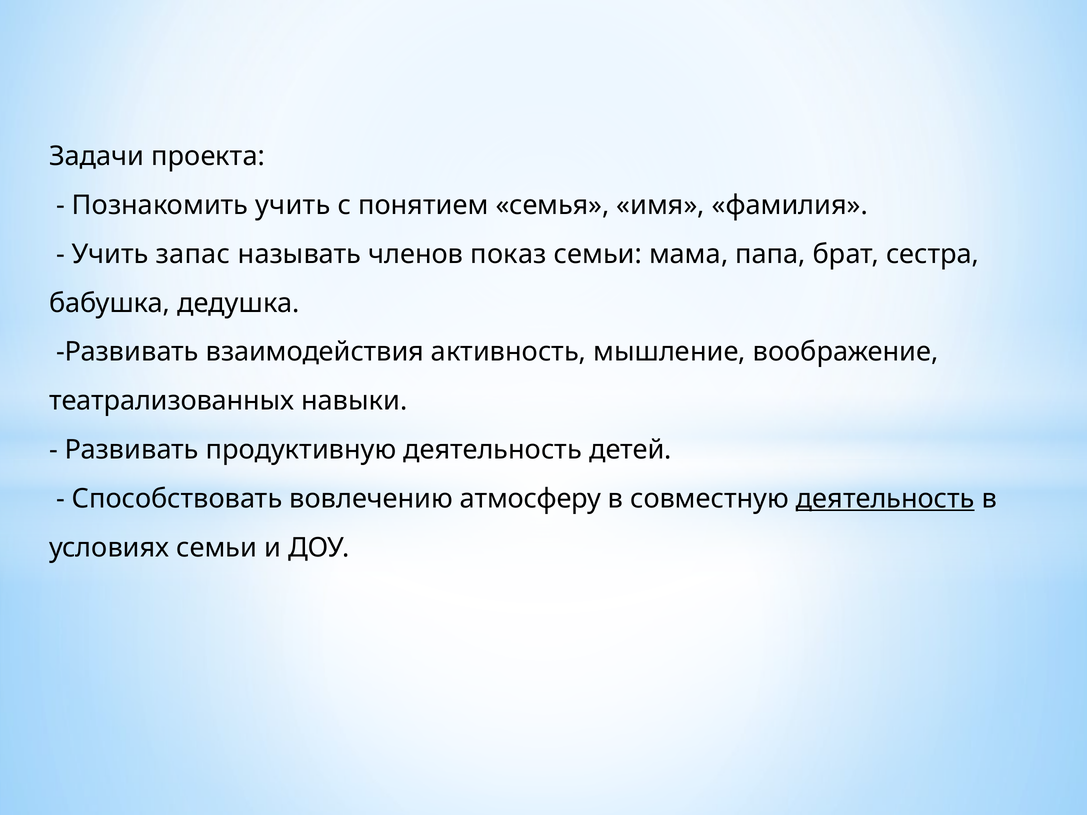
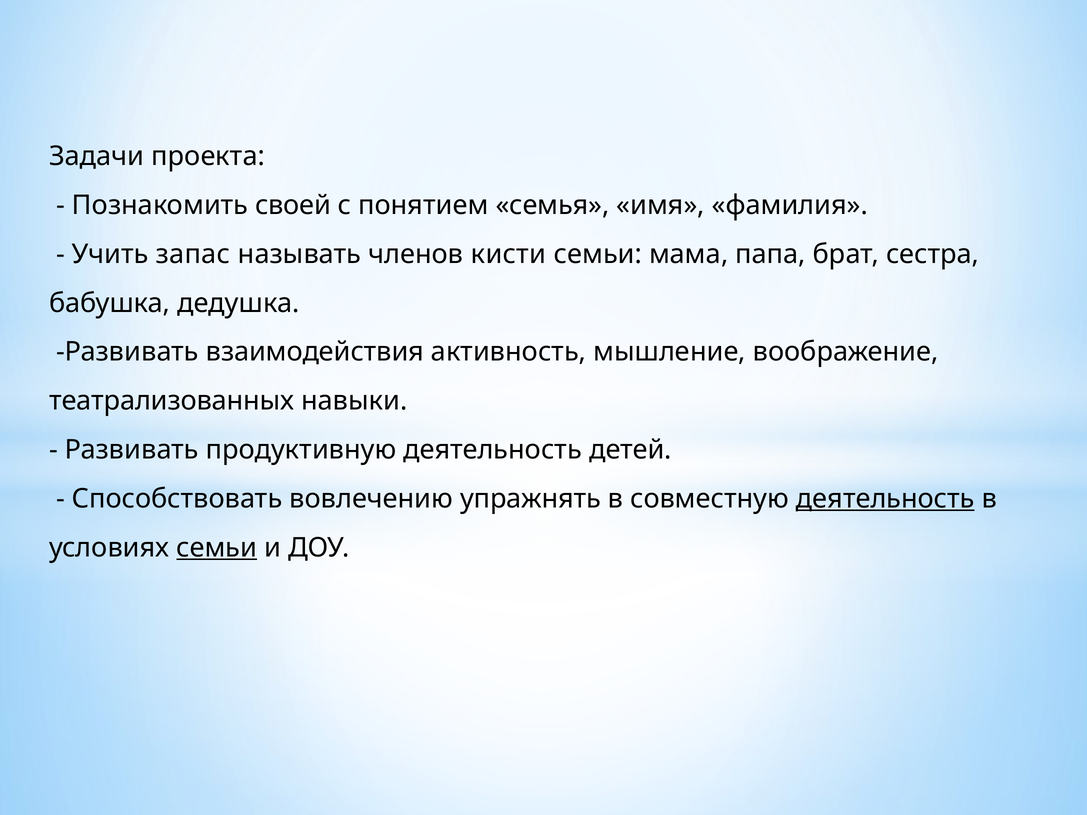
Познакомить учить: учить -> своей
показ: показ -> кисти
атмосферу: атмосферу -> упражнять
семьи at (217, 548) underline: none -> present
